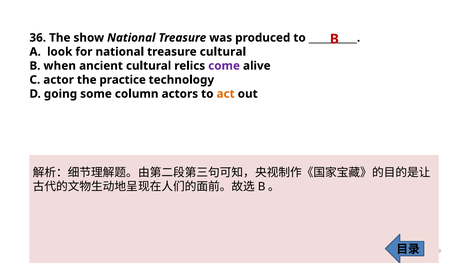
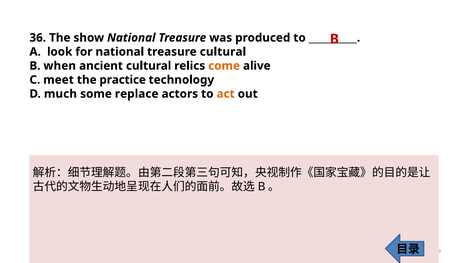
come colour: purple -> orange
actor: actor -> meet
going: going -> much
column: column -> replace
